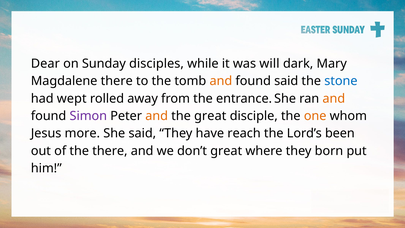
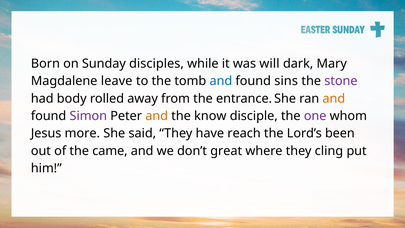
Dear: Dear -> Born
Magdalene there: there -> leave
and at (221, 81) colour: orange -> blue
found said: said -> sins
stone colour: blue -> purple
wept: wept -> body
the great: great -> know
one colour: orange -> purple
the there: there -> came
born: born -> cling
